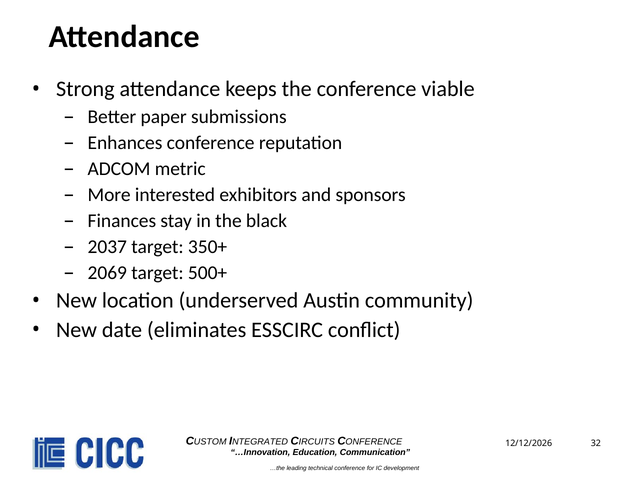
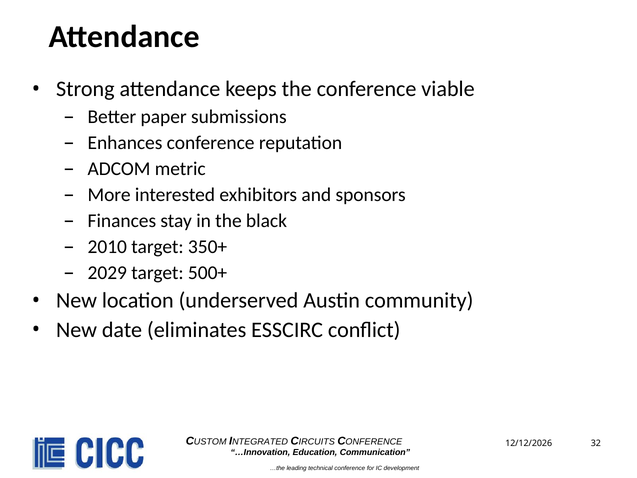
2037: 2037 -> 2010
2069: 2069 -> 2029
